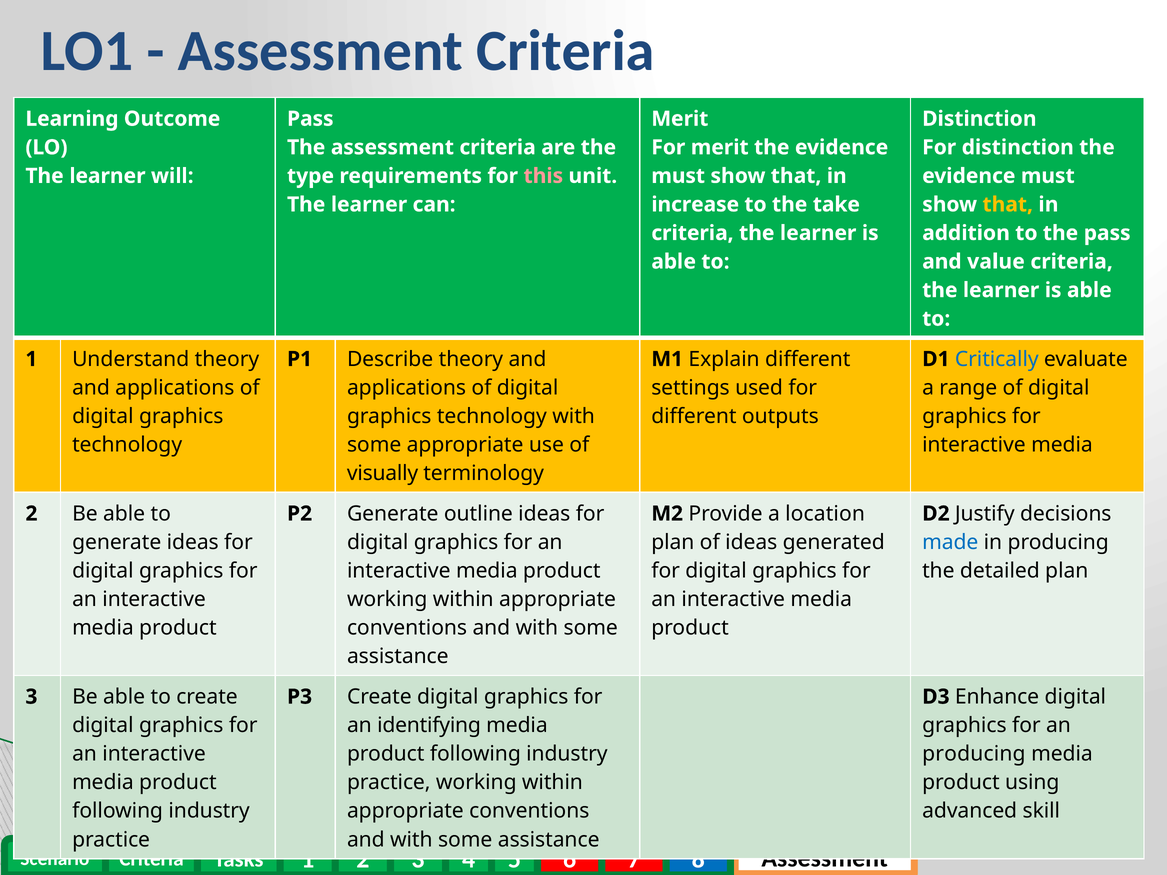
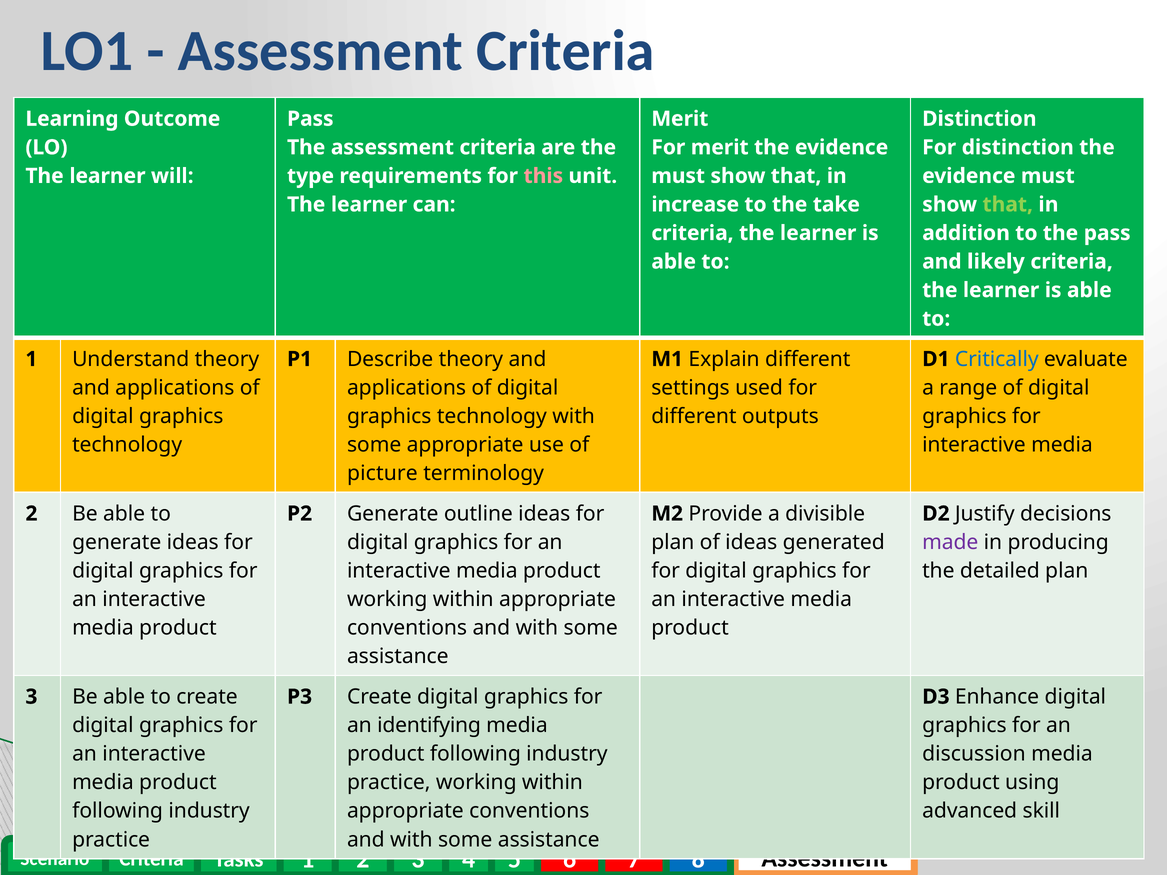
that at (1008, 205) colour: yellow -> light green
value: value -> likely
visually: visually -> picture
location: location -> divisible
made colour: blue -> purple
producing at (974, 754): producing -> discussion
